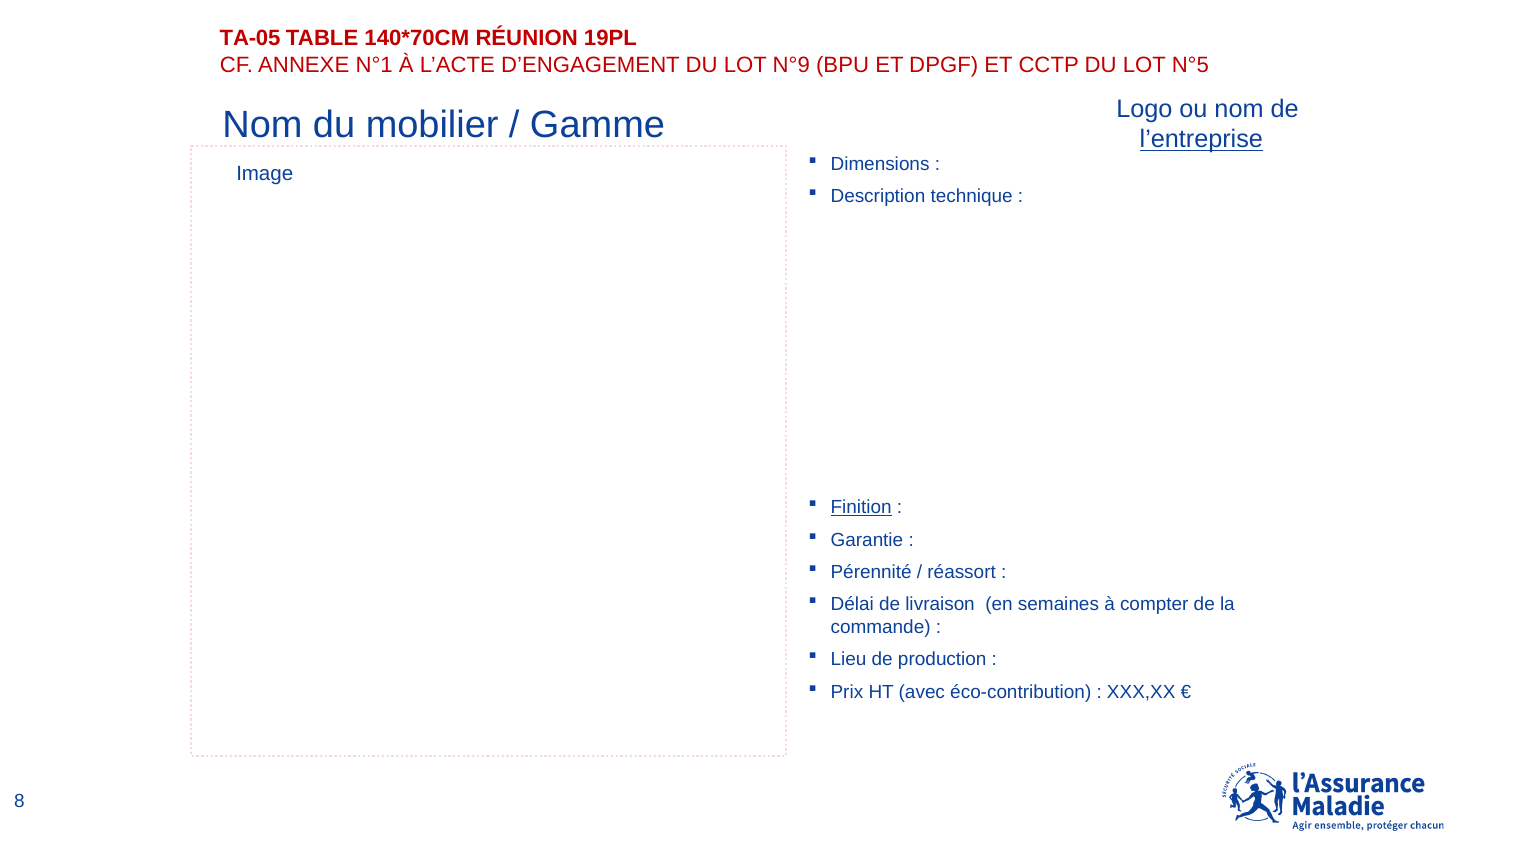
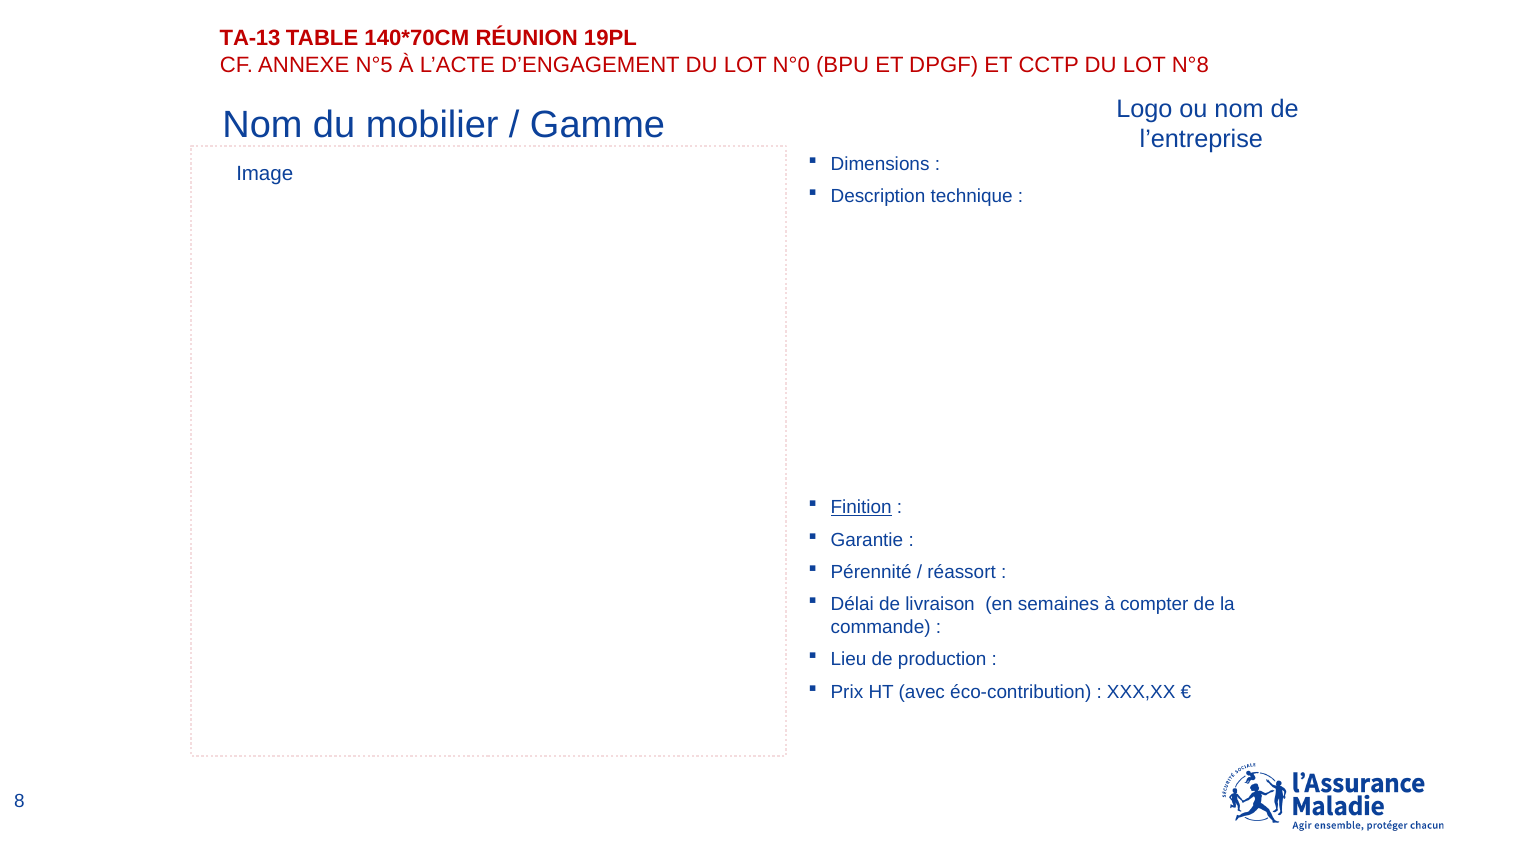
TA-05: TA-05 -> TA-13
N°1: N°1 -> N°5
N°9: N°9 -> N°0
N°5: N°5 -> N°8
l’entreprise underline: present -> none
